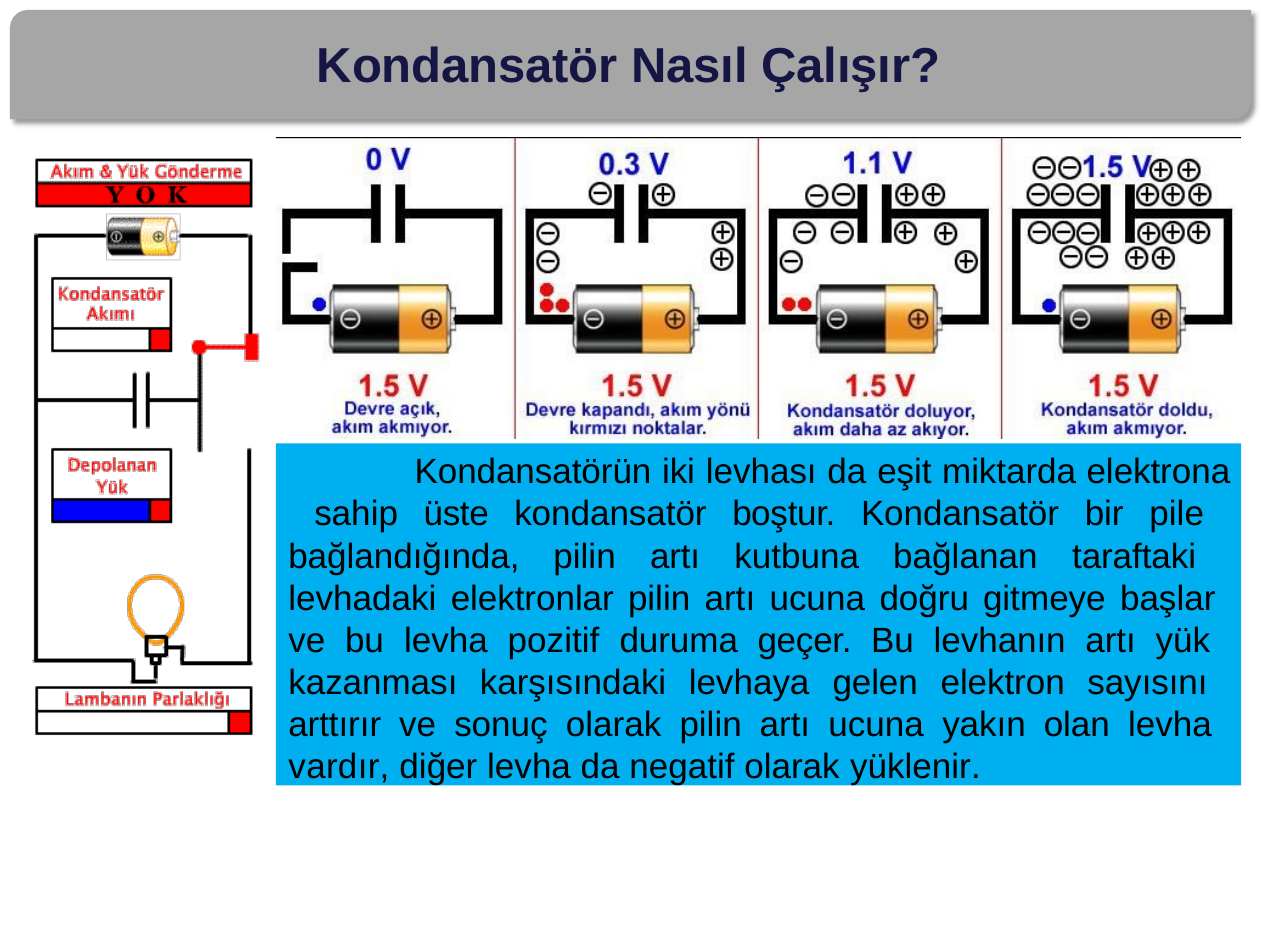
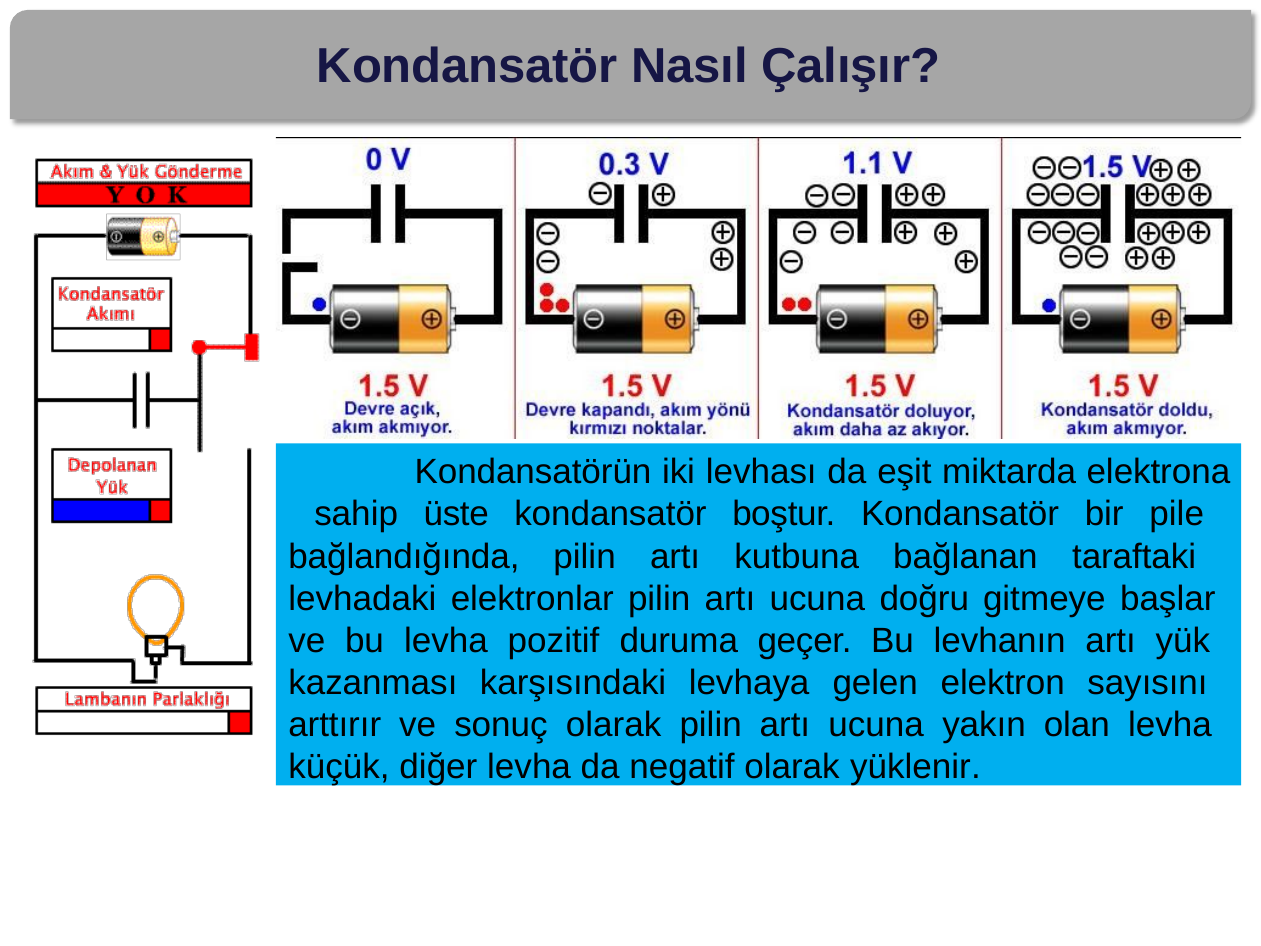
vardır: vardır -> küçük
